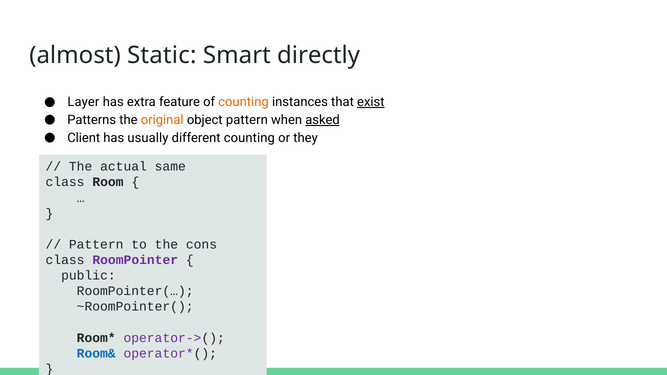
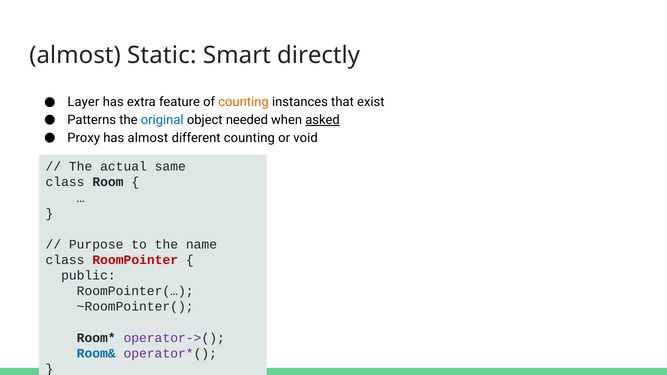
exist underline: present -> none
original colour: orange -> blue
object pattern: pattern -> needed
Client: Client -> Proxy
has usually: usually -> almost
they: they -> void
Pattern at (96, 245): Pattern -> Purpose
cons: cons -> name
RoomPointer colour: purple -> red
